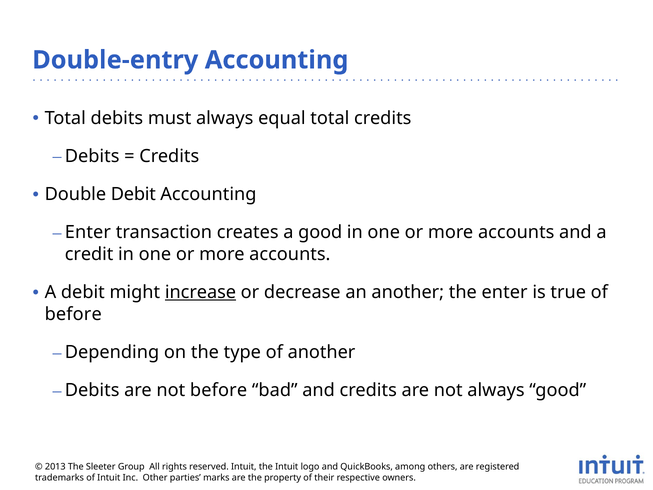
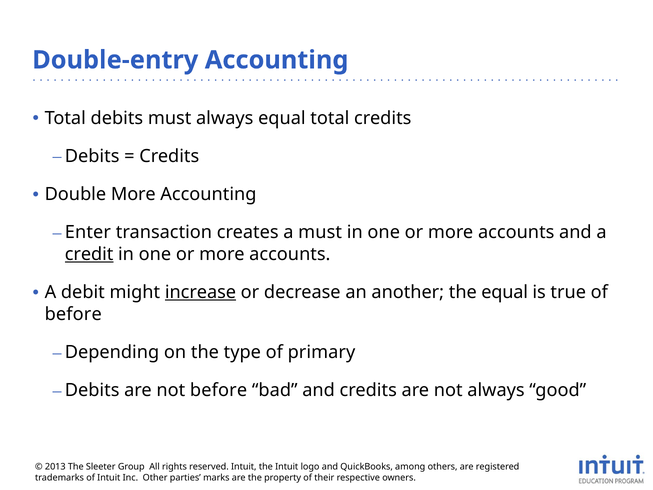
Double Debit: Debit -> More
a good: good -> must
credit underline: none -> present
the enter: enter -> equal
of another: another -> primary
